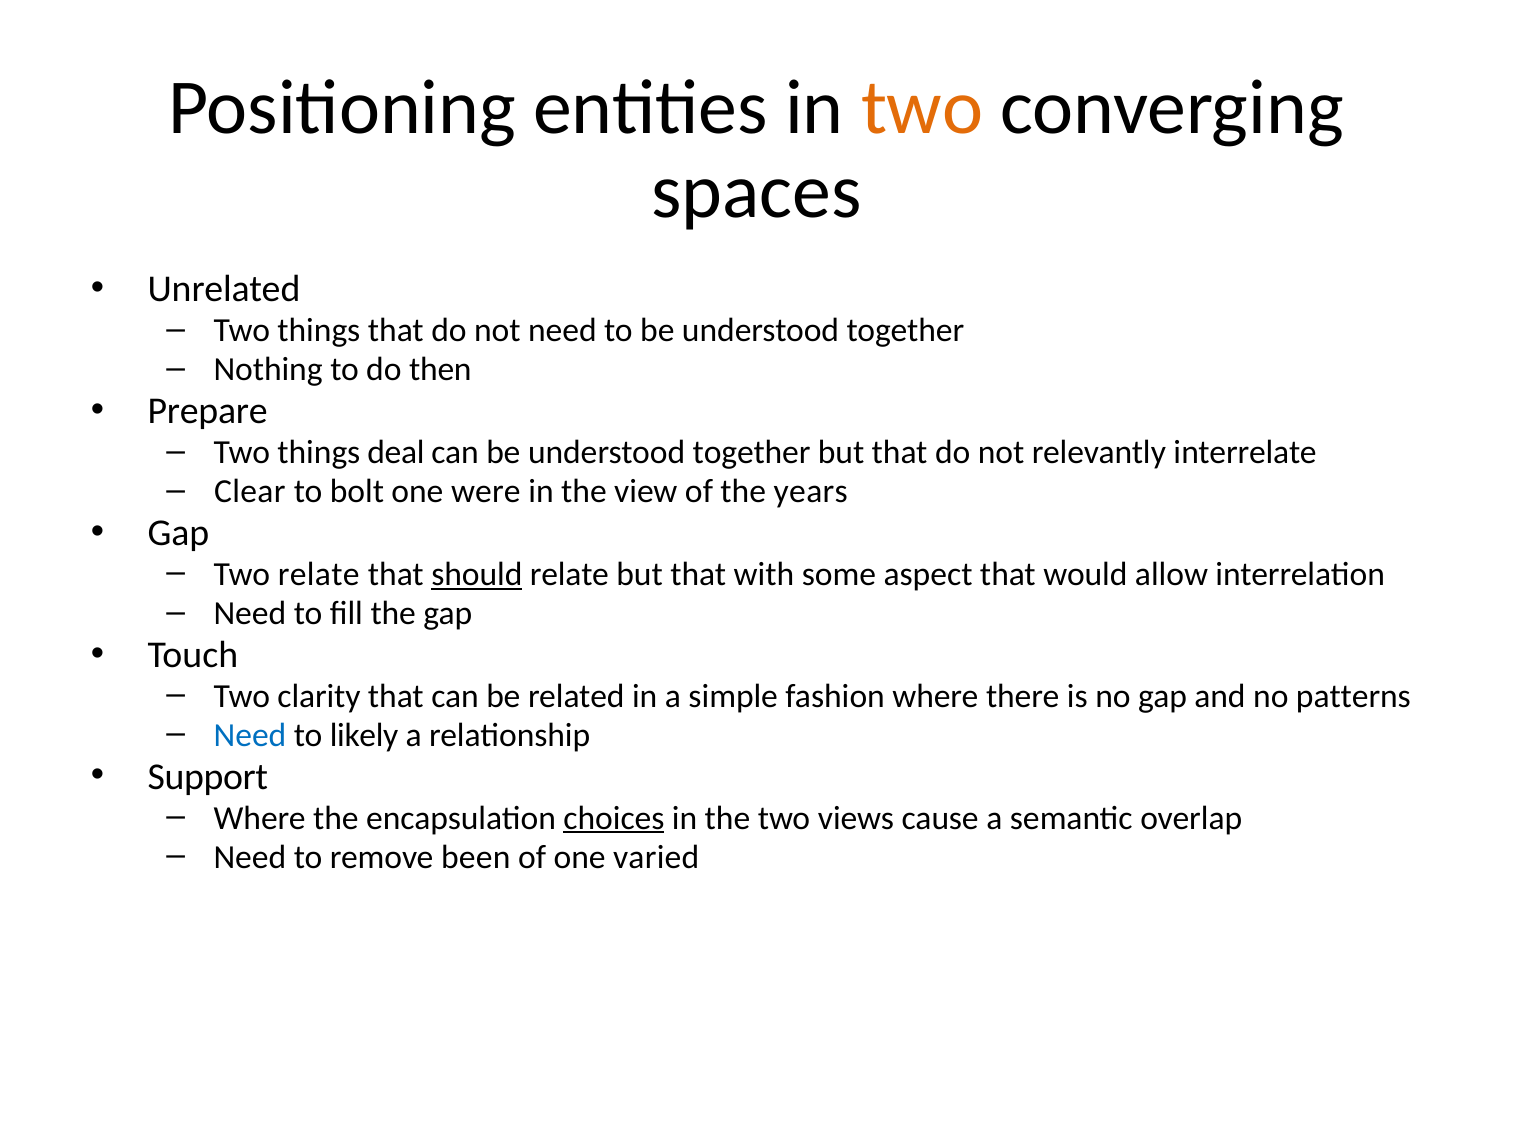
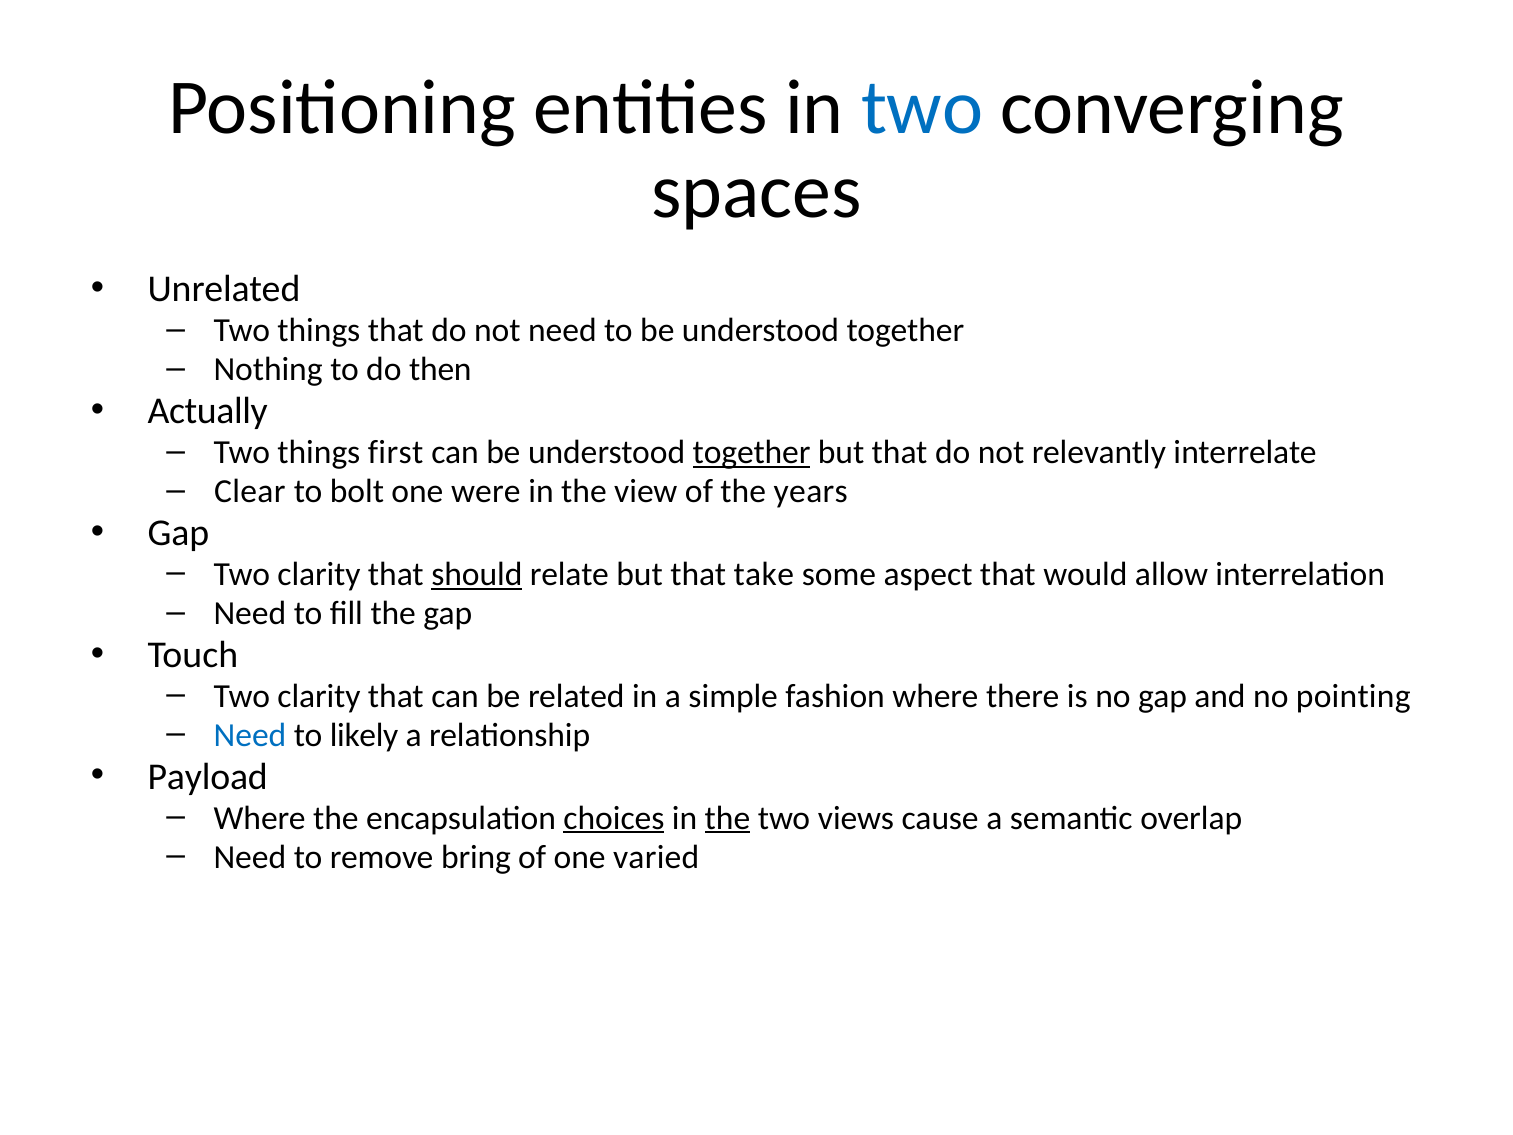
two at (922, 108) colour: orange -> blue
Prepare: Prepare -> Actually
deal: deal -> first
together at (752, 452) underline: none -> present
relate at (319, 574): relate -> clarity
with: with -> take
patterns: patterns -> pointing
Support: Support -> Payload
the at (728, 818) underline: none -> present
been: been -> bring
